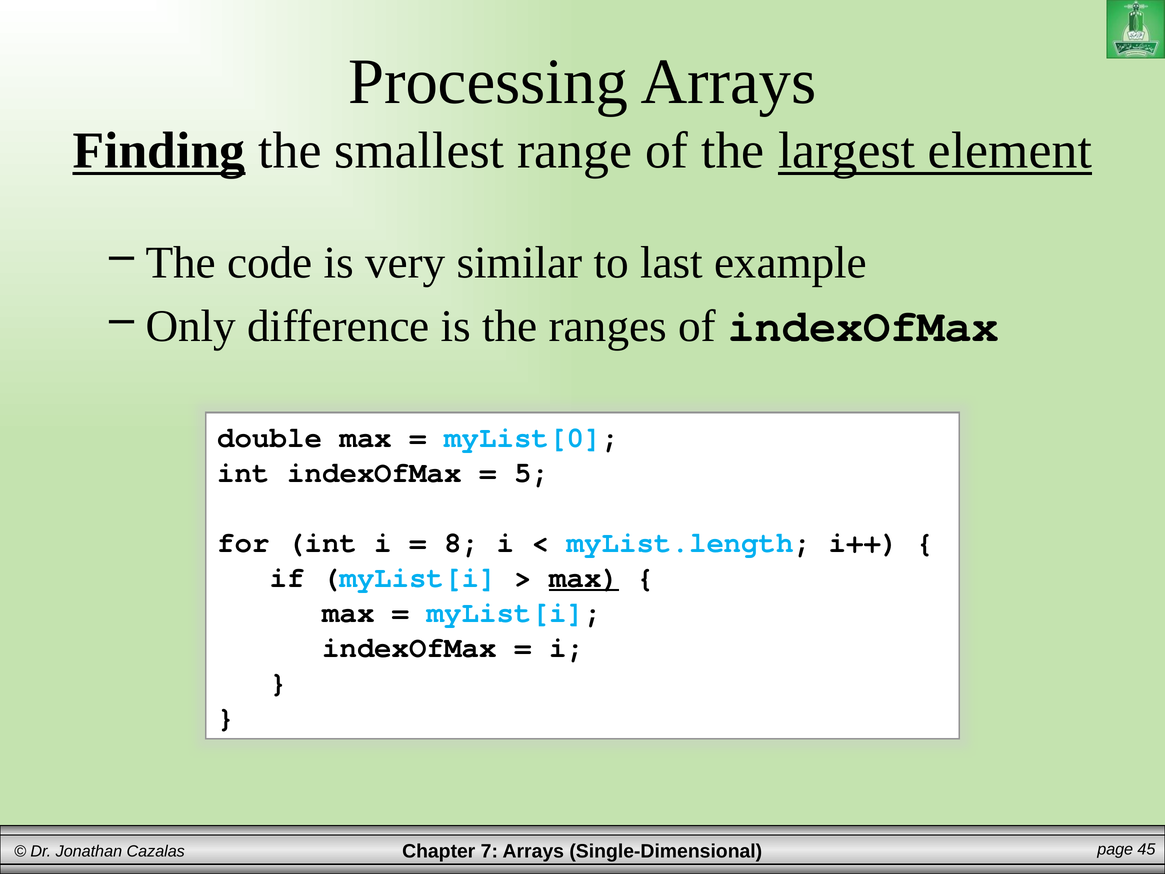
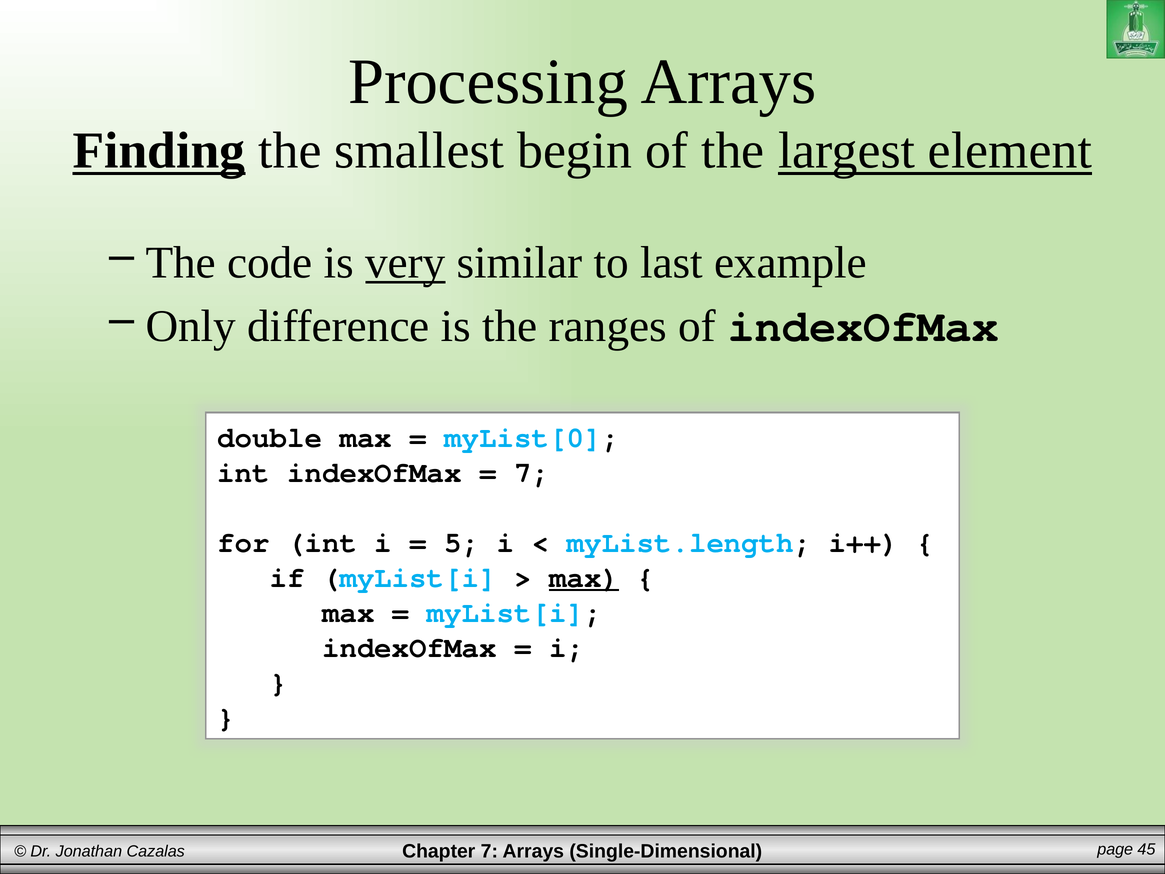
range: range -> begin
very underline: none -> present
5 at (532, 473): 5 -> 7
8: 8 -> 5
